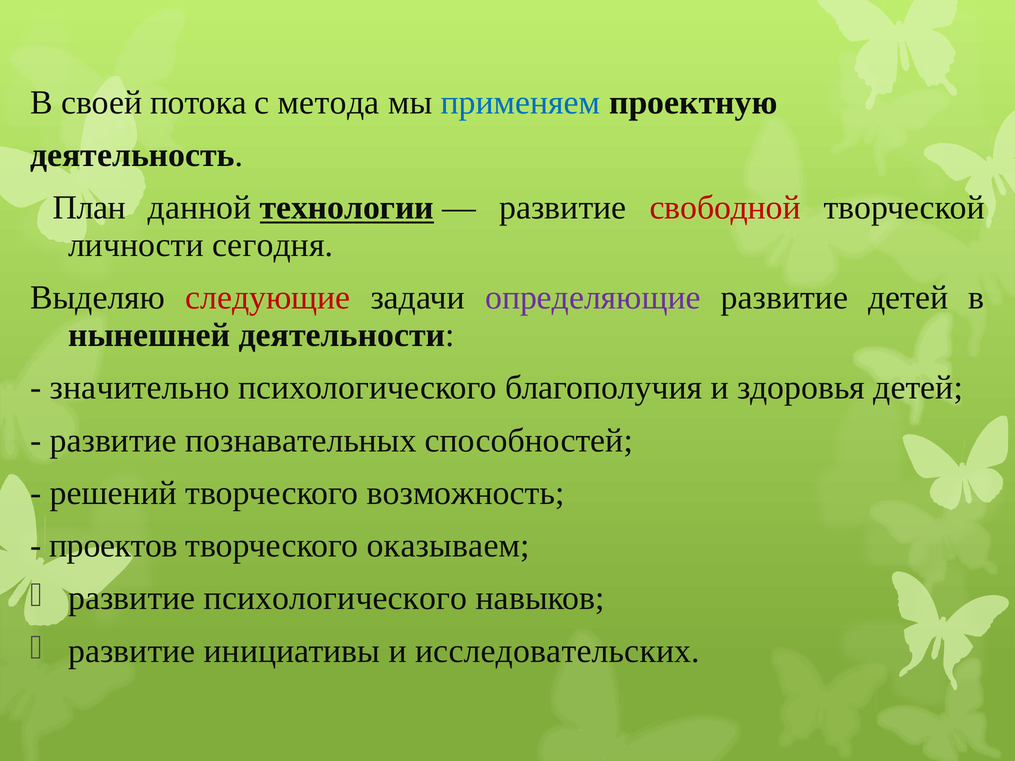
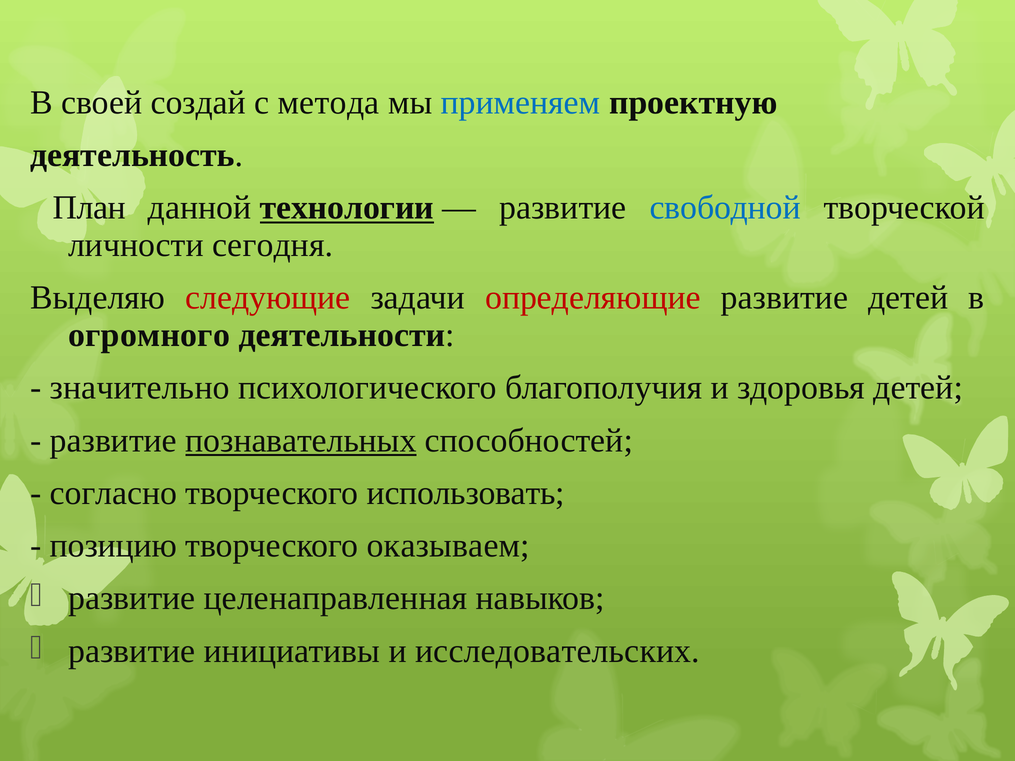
потока: потока -> создай
свободной colour: red -> blue
определяющие colour: purple -> red
нынешней: нынешней -> огромного
познавательных underline: none -> present
решений: решений -> согласно
возможность: возможность -> использовать
проектов: проектов -> позицию
развитие психологического: психологического -> целенаправленная
